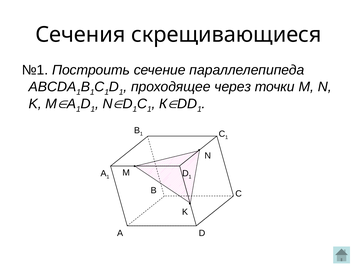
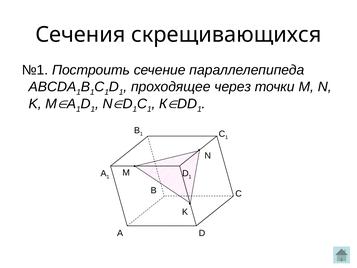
скрещивающиеся: скрещивающиеся -> скрещивающихся
